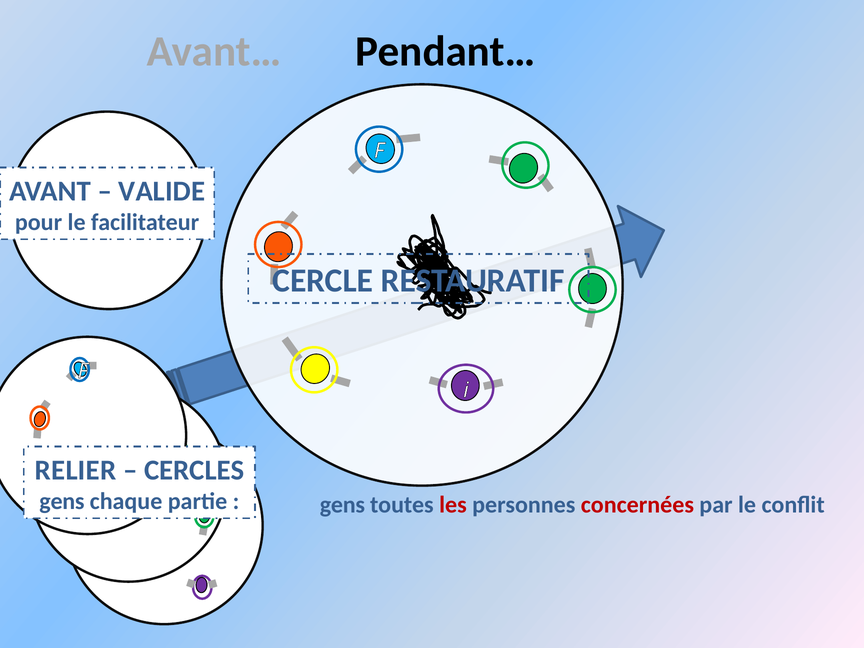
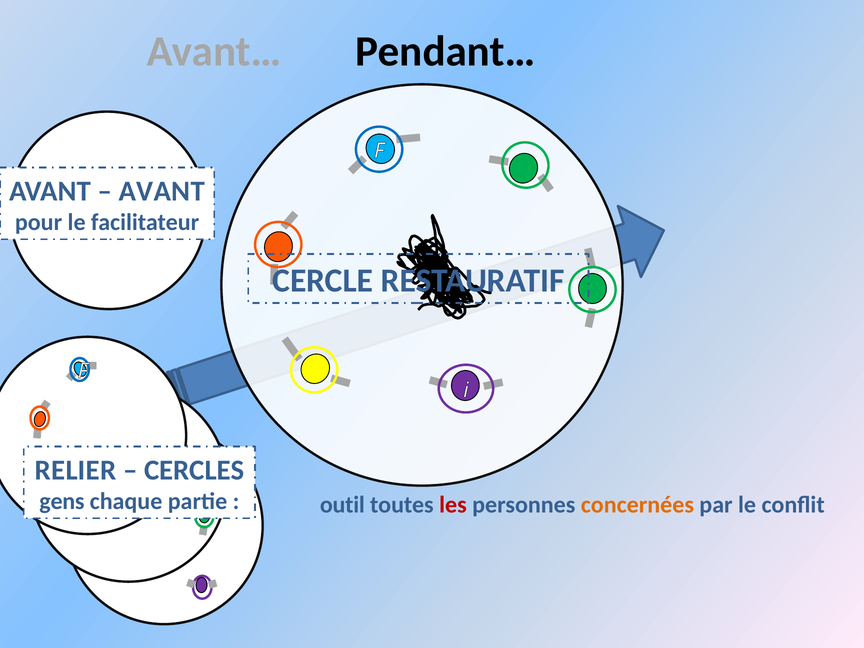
VALIDE at (162, 191): VALIDE -> AVANT
gens at (342, 505): gens -> outil
concernées colour: red -> orange
